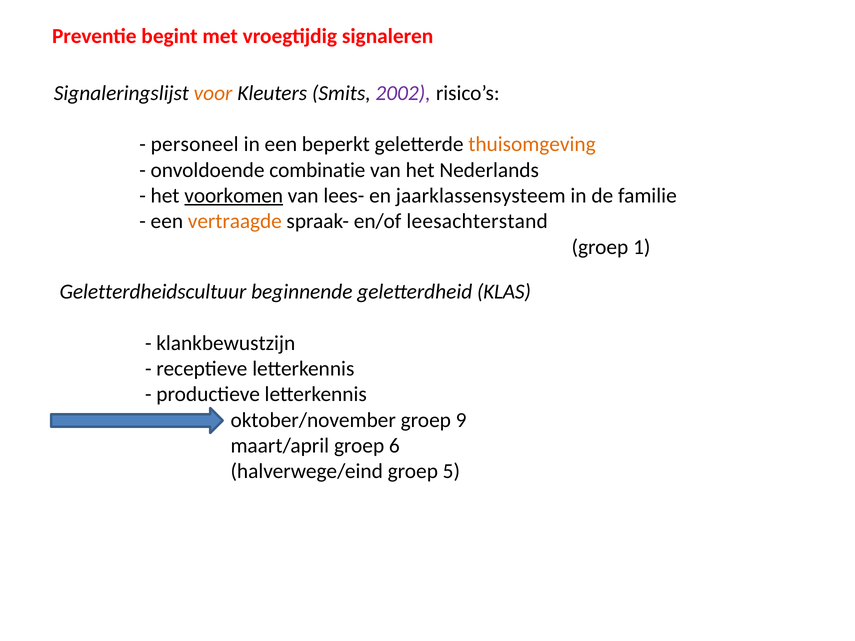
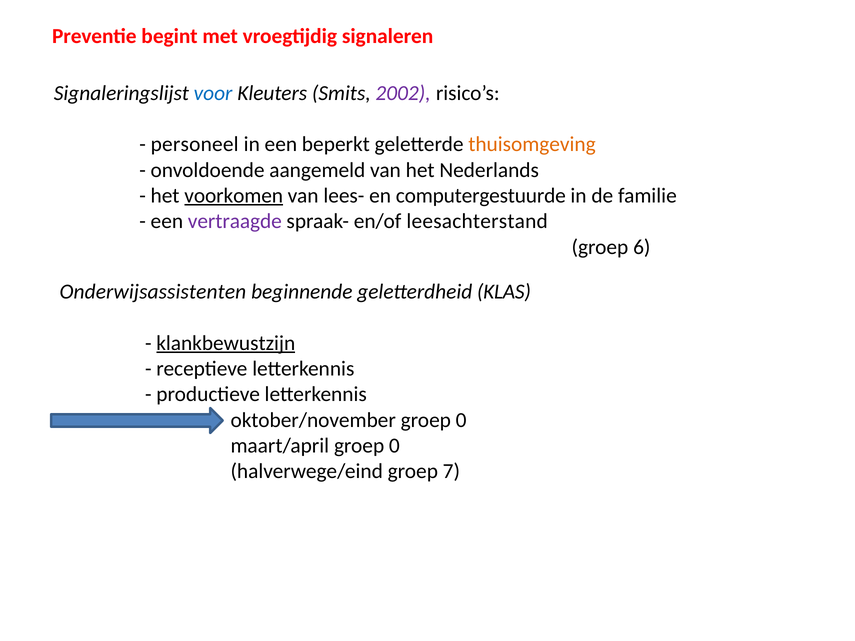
voor colour: orange -> blue
combinatie: combinatie -> aangemeld
jaarklassensysteem: jaarklassensysteem -> computergestuurde
vertraagde colour: orange -> purple
1: 1 -> 6
Geletterdheidscultuur: Geletterdheidscultuur -> Onderwijsassistenten
klankbewustzijn underline: none -> present
oktober/november groep 9: 9 -> 0
maart/april groep 6: 6 -> 0
5: 5 -> 7
